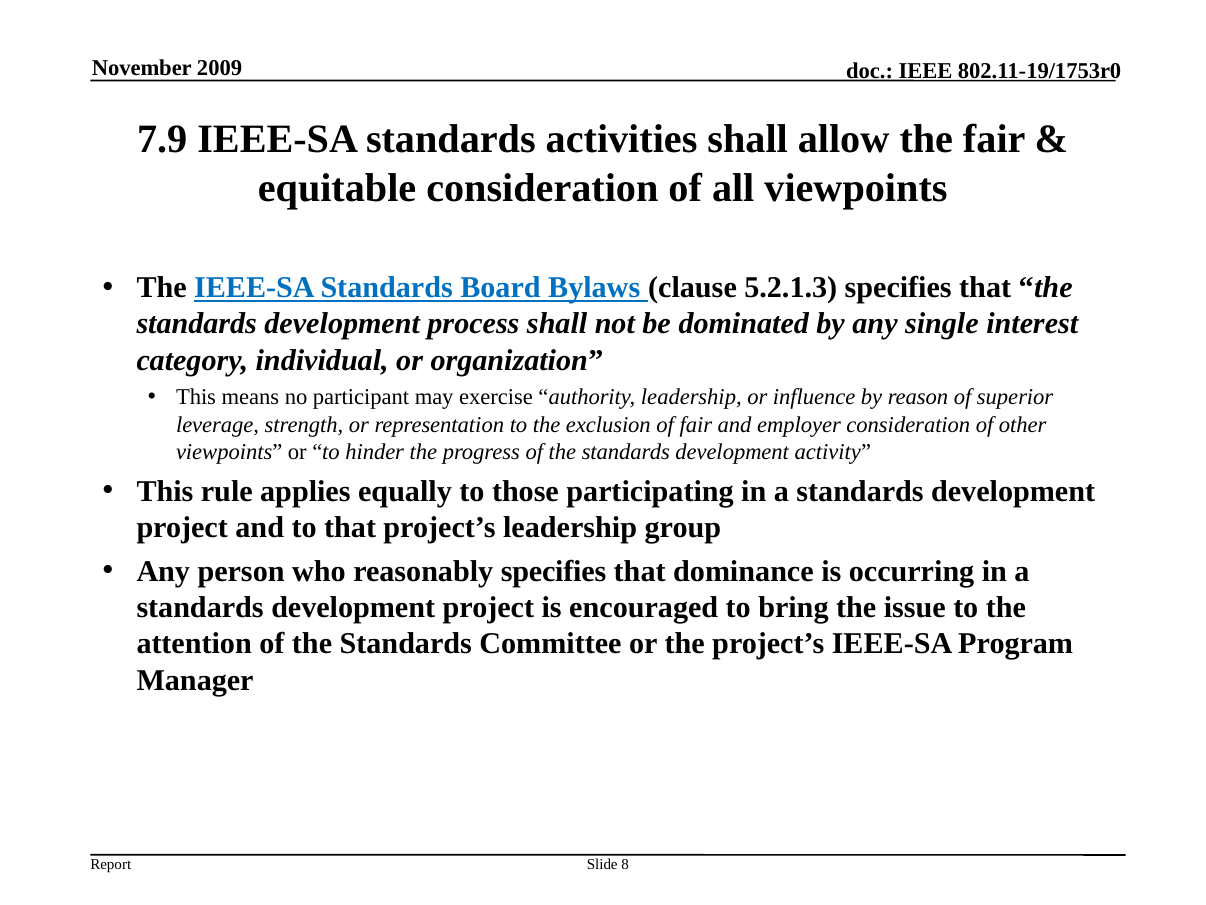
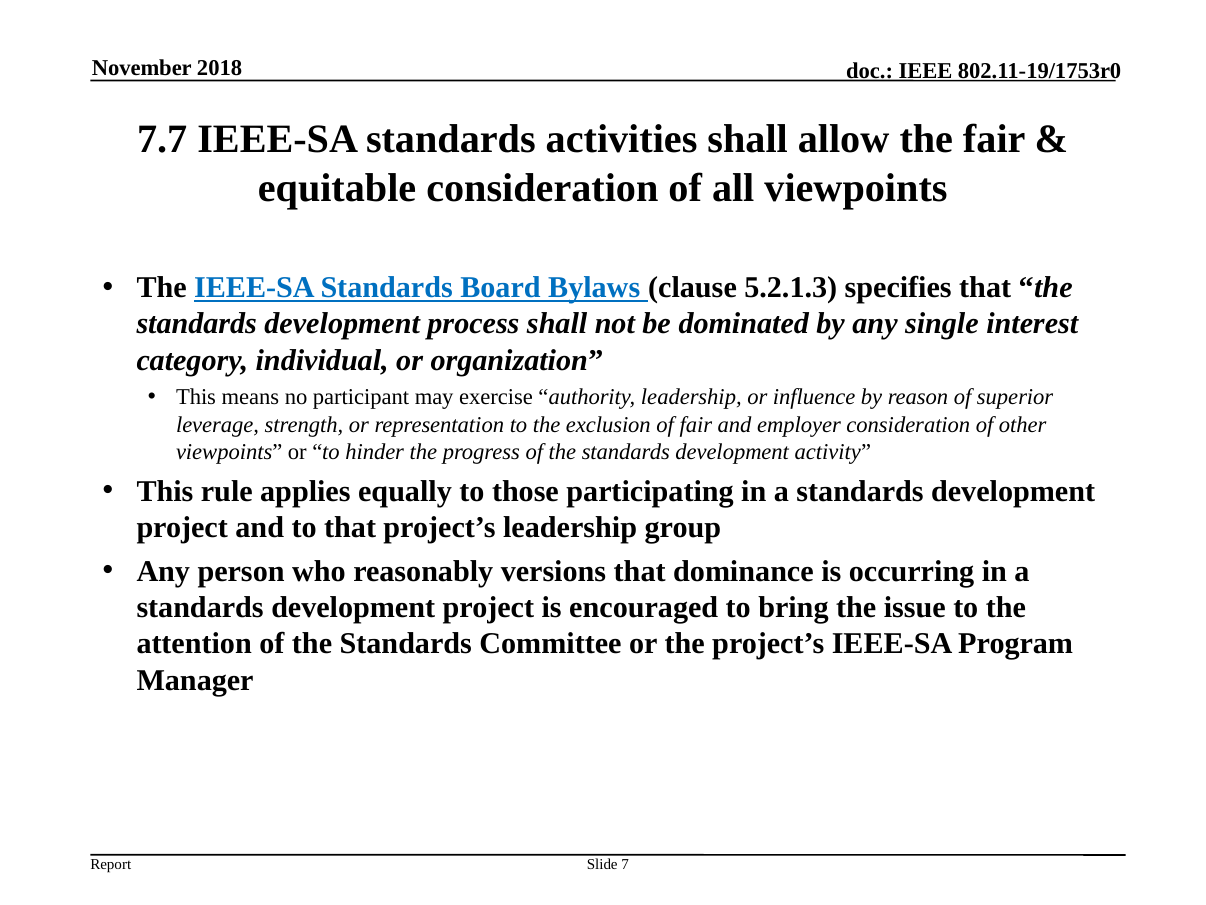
2009: 2009 -> 2018
7.9: 7.9 -> 7.7
reasonably specifies: specifies -> versions
8: 8 -> 7
